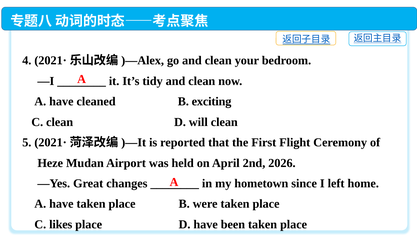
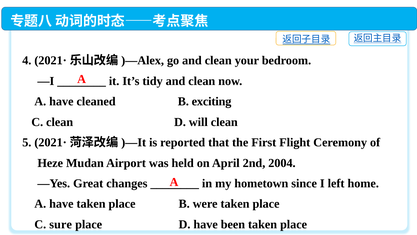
2026: 2026 -> 2004
likes: likes -> sure
